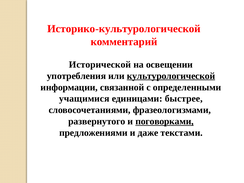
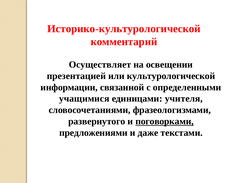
Исторической: Исторической -> Осуществляет
употребления: употребления -> презентацией
культурологической underline: present -> none
быстрее: быстрее -> учителя
